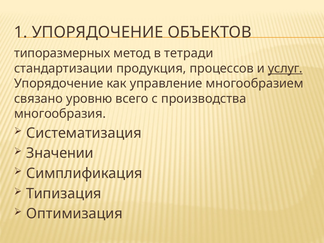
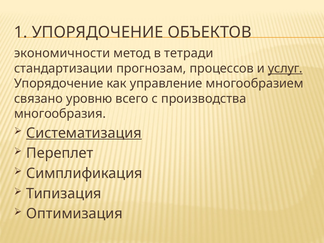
типоразмерных: типоразмерных -> экономичности
продукция: продукция -> прогнозам
Систематизация underline: none -> present
Значении: Значении -> Переплет
